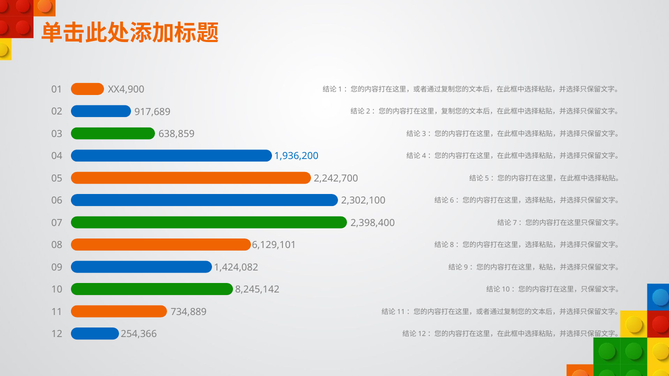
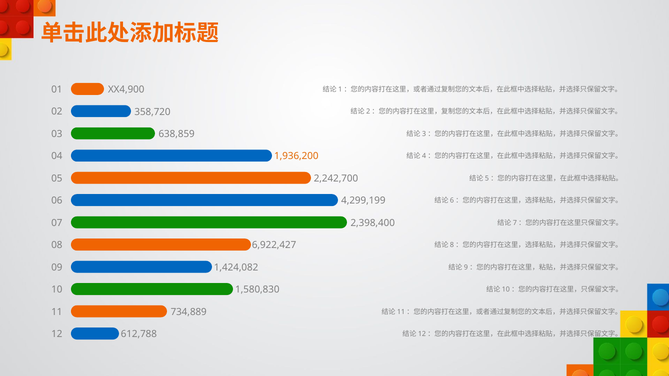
917,689: 917,689 -> 358,720
1,936,200 colour: blue -> orange
2,302,100: 2,302,100 -> 4,299,199
6,129,101: 6,129,101 -> 6,922,427
8,245,142: 8,245,142 -> 1,580,830
254,366: 254,366 -> 612,788
